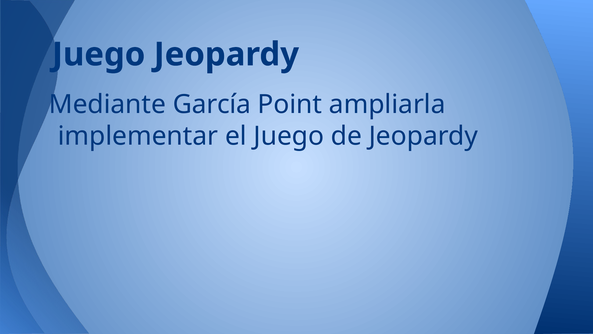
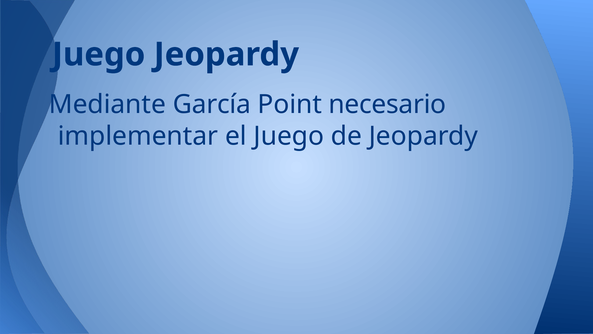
ampliarla: ampliarla -> necesario
